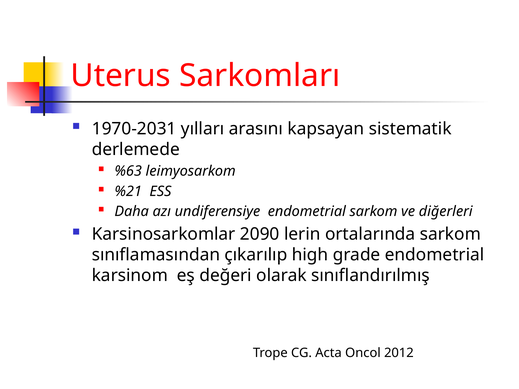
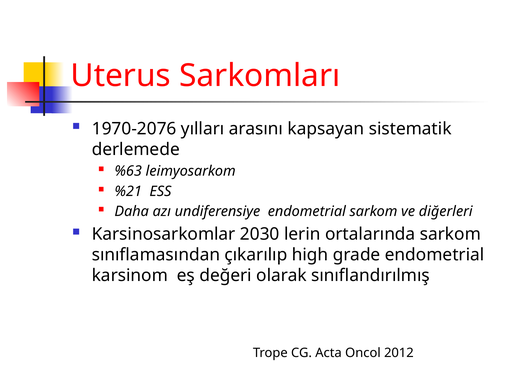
1970-2031: 1970-2031 -> 1970-2076
2090: 2090 -> 2030
